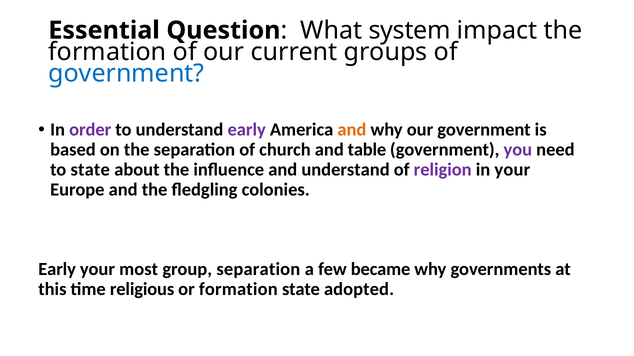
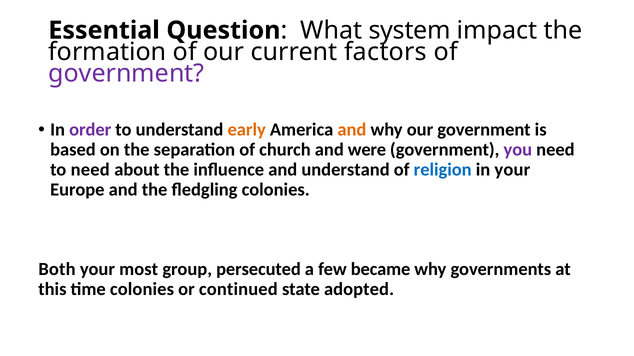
groups: groups -> factors
government at (126, 74) colour: blue -> purple
early at (247, 130) colour: purple -> orange
table: table -> were
to state: state -> need
religion colour: purple -> blue
Early at (57, 270): Early -> Both
group separation: separation -> persecuted
time religious: religious -> colonies
or formation: formation -> continued
